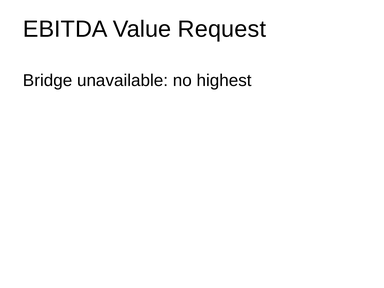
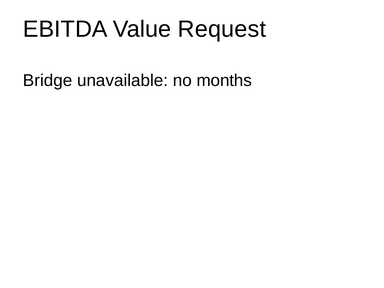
highest: highest -> months
